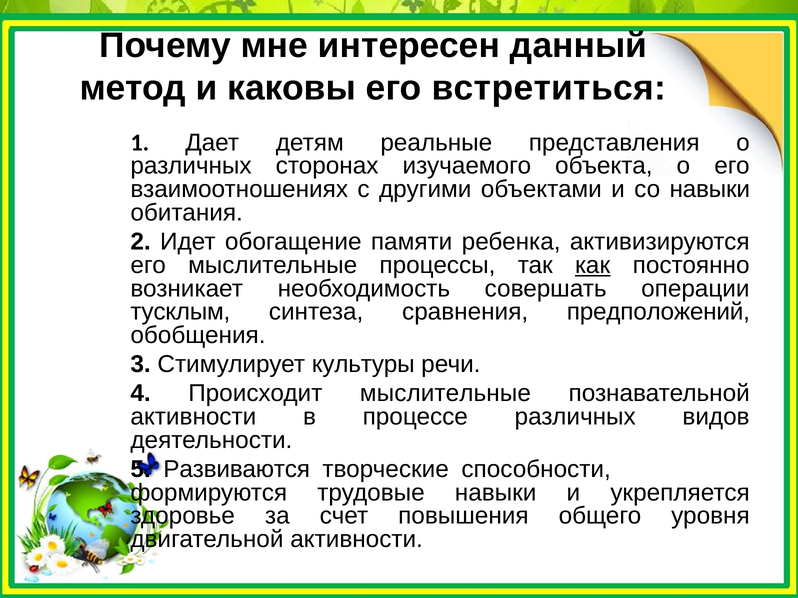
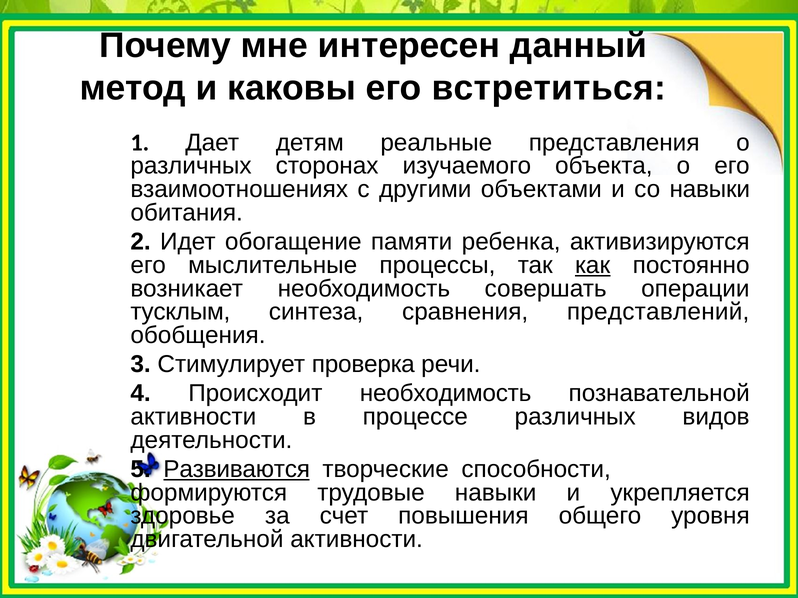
предположений: предположений -> представлений
культуры: культуры -> проверка
Происходит мыслительные: мыслительные -> необходимость
Развиваются underline: none -> present
